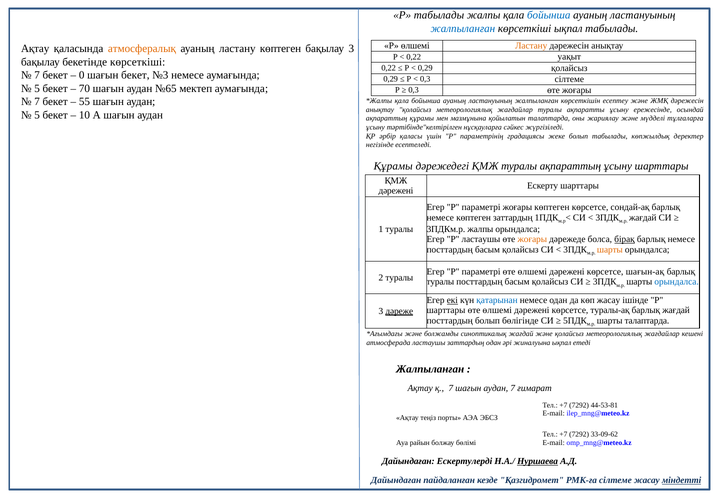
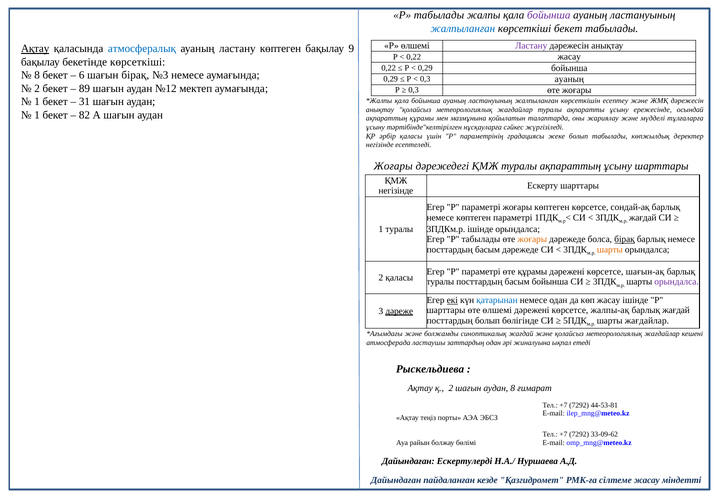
бойынша at (549, 15) colour: blue -> purple
көрсеткіші ықпал: ықпал -> бекет
Ластану at (531, 46) colour: orange -> purple
Ақтау at (35, 49) underline: none -> present
атмосфералық colour: orange -> blue
бақылау 3: 3 -> 9
0,22 уақыт: уақыт -> жасау
0,29 қолайсыз: қолайсыз -> бойынша
7 at (37, 75): 7 -> 8
0: 0 -> 6
шағын бекет: бекет -> бірақ
0,3 сілтеме: сілтеме -> ауаның
5 at (37, 88): 5 -> 2
70: 70 -> 89
№65: №65 -> №12
7 at (37, 102): 7 -> 1
55: 55 -> 31
5 at (37, 115): 5 -> 1
10: 10 -> 82
Құрамы at (393, 166): Құрамы -> Жоғары
дәрежені at (396, 191): дәрежені -> негізінде
көптеген заттардың: заттардың -> параметрі
3ПДКм.р жалпы: жалпы -> ішінде
P ластаушы: ластаушы -> табылады
қолайсыз at (520, 249): қолайсыз -> дәрежеде
параметрі өте өлшемі: өлшемі -> құрамы
2 туралы: туралы -> қаласы
қолайсыз at (550, 282): қолайсыз -> бойынша
орындалса at (677, 282) colour: blue -> purple
туралы-ақ: туралы-ақ -> жалпы-ақ
шарты талаптарда: талаптарда -> жағдайлар
Жалпыланған at (430, 369): Жалпыланған -> Рыскельдиева
қ 7: 7 -> 2
аудан 7: 7 -> 8
Нуршаева underline: present -> none
міндетті underline: present -> none
